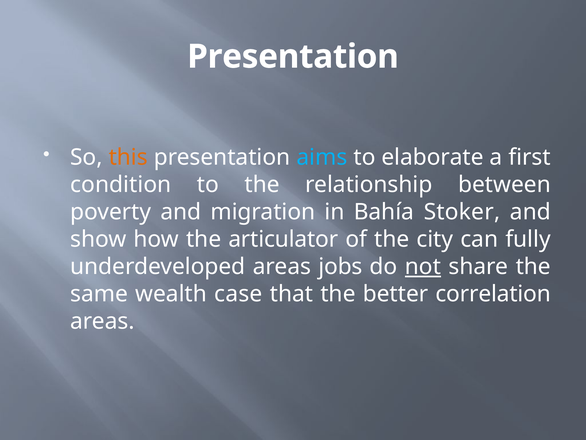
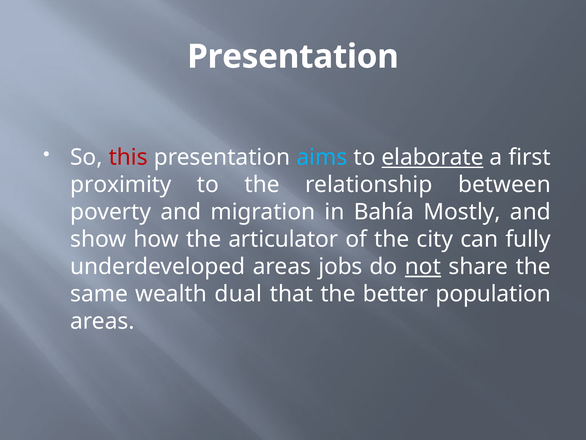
this colour: orange -> red
elaborate underline: none -> present
condition: condition -> proximity
Stoker: Stoker -> Mostly
case: case -> dual
correlation: correlation -> population
